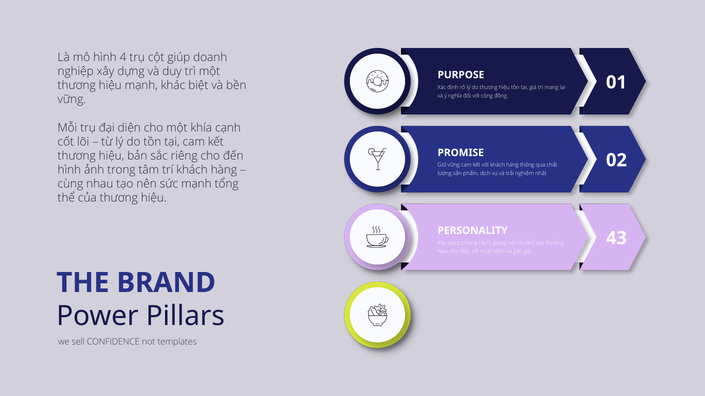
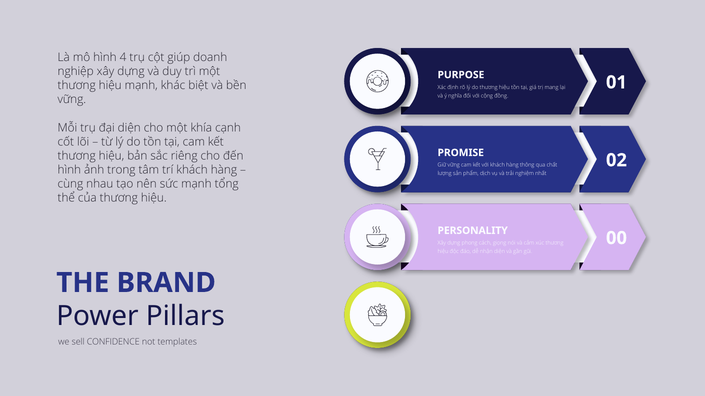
43: 43 -> 00
